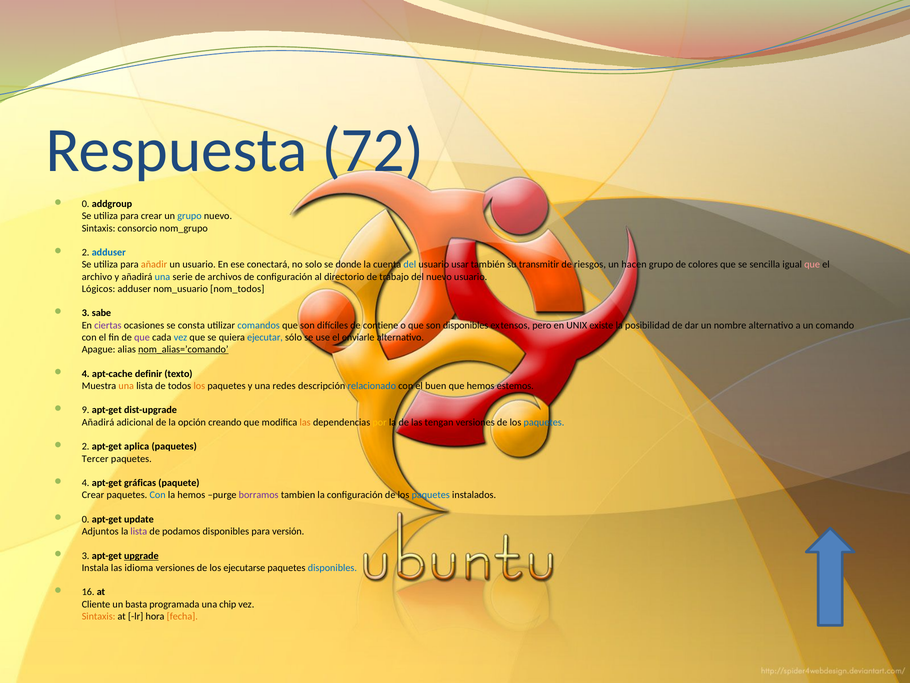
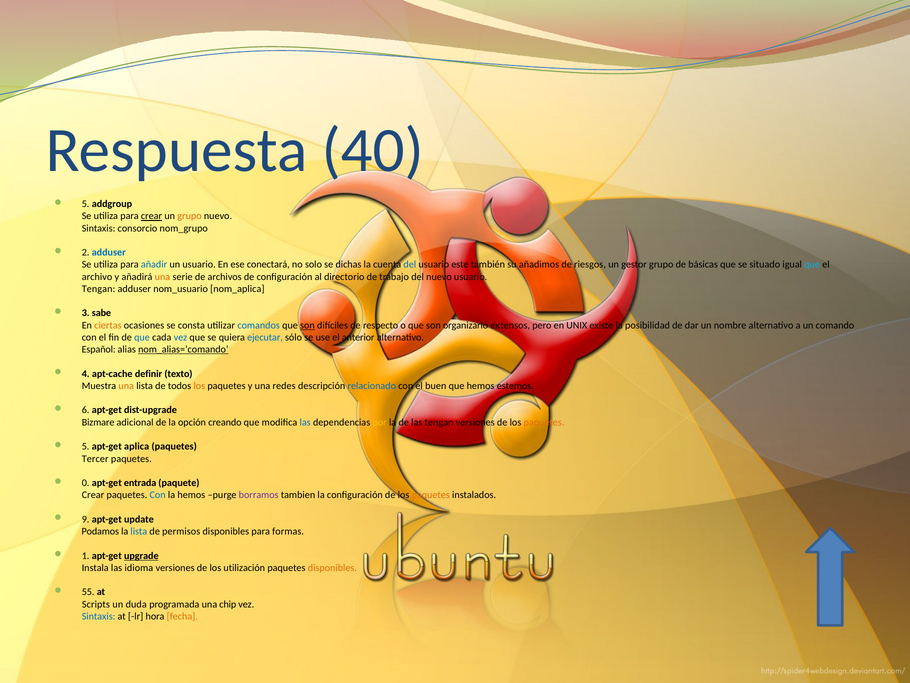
72: 72 -> 40
0 at (86, 204): 0 -> 5
crear at (151, 216) underline: none -> present
grupo at (189, 216) colour: blue -> orange
añadir colour: orange -> blue
donde: donde -> dichas
usar: usar -> este
transmitir: transmitir -> añadimos
hacen: hacen -> gestor
colores: colores -> básicas
sencilla: sencilla -> situado
que at (812, 264) colour: pink -> light blue
una at (162, 277) colour: blue -> orange
Lógicos at (99, 289): Lógicos -> Tengan
nom_todos: nom_todos -> nom_aplica
ciertas colour: purple -> orange
son at (307, 325) underline: none -> present
contiene: contiene -> respecto
son disponibles: disponibles -> organizarlo
que at (142, 337) colour: purple -> blue
enviarle: enviarle -> anterior
Apague: Apague -> Español
9: 9 -> 6
Añadirá at (98, 422): Añadirá -> Bizmare
las at (305, 422) colour: orange -> blue
paquetes at (544, 422) colour: blue -> orange
2 at (86, 446): 2 -> 5
4 at (86, 483): 4 -> 0
gráficas: gráficas -> entrada
paquetes at (431, 495) colour: blue -> orange
0 at (86, 519): 0 -> 9
Adjuntos: Adjuntos -> Podamos
lista at (139, 531) colour: purple -> blue
podamos: podamos -> permisos
versión: versión -> formas
3 at (86, 555): 3 -> 1
ejecutarse: ejecutarse -> utilización
disponibles at (332, 567) colour: blue -> orange
16: 16 -> 55
Cliente: Cliente -> Scripts
basta: basta -> duda
Sintaxis at (99, 616) colour: orange -> blue
